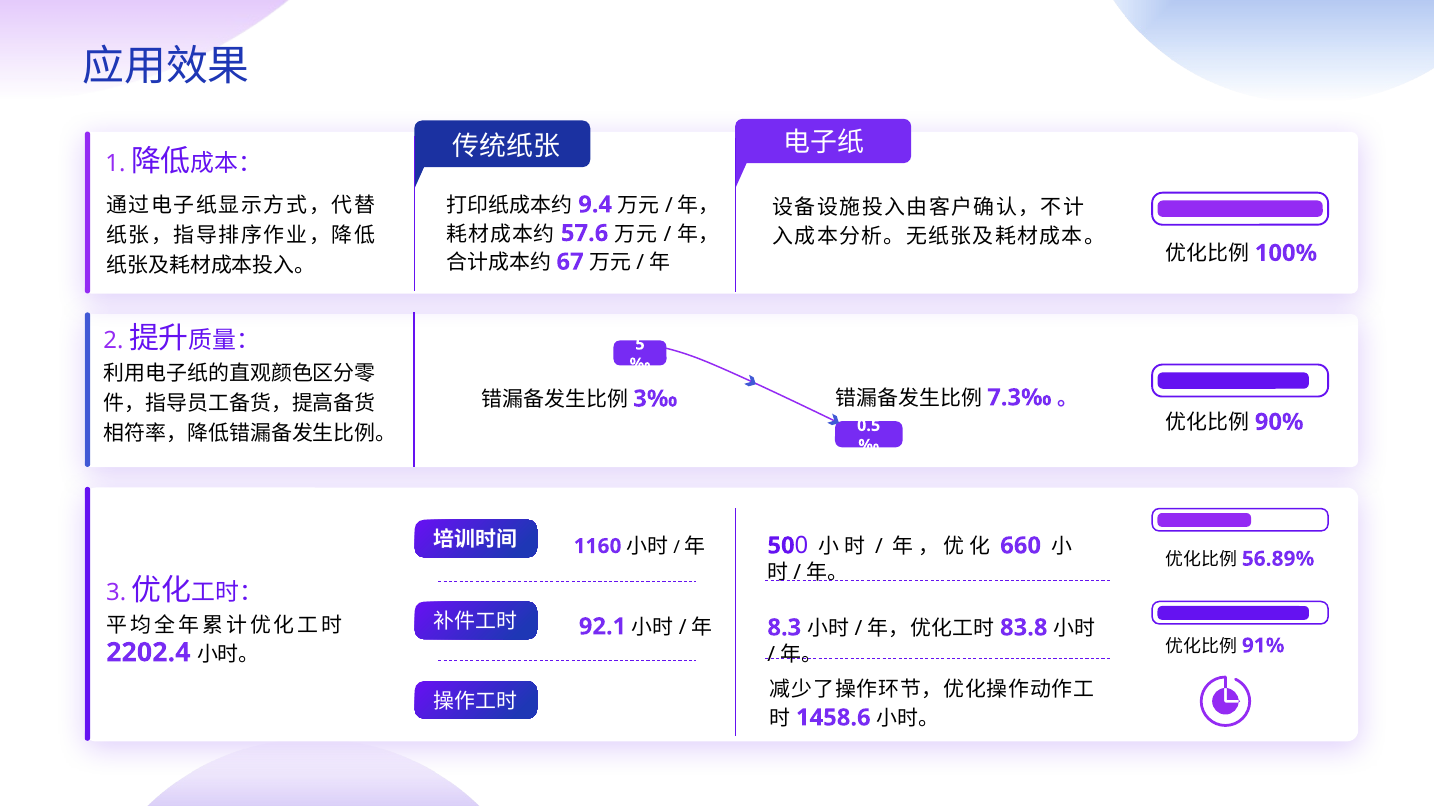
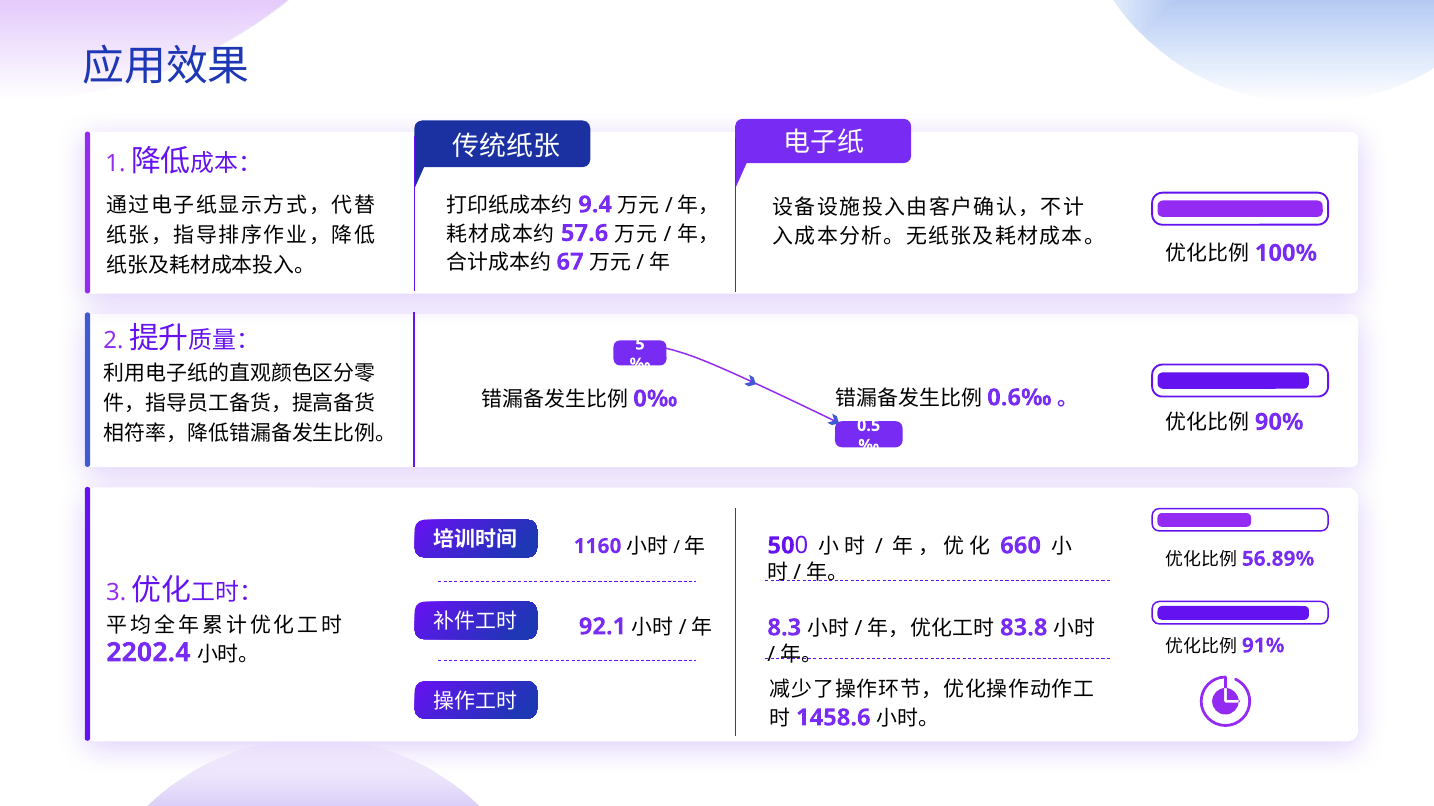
7.3‰: 7.3‰ -> 0.6‰
3‰: 3‰ -> 0‰
